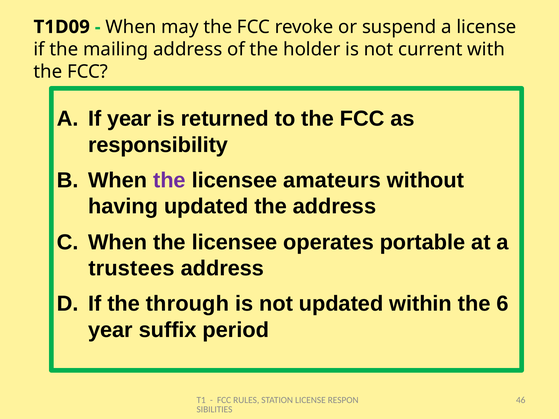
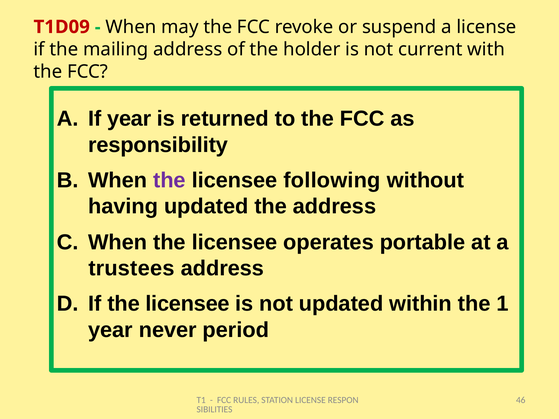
T1D09 colour: black -> red
amateurs: amateurs -> following
If the through: through -> licensee
6: 6 -> 1
suffix: suffix -> never
